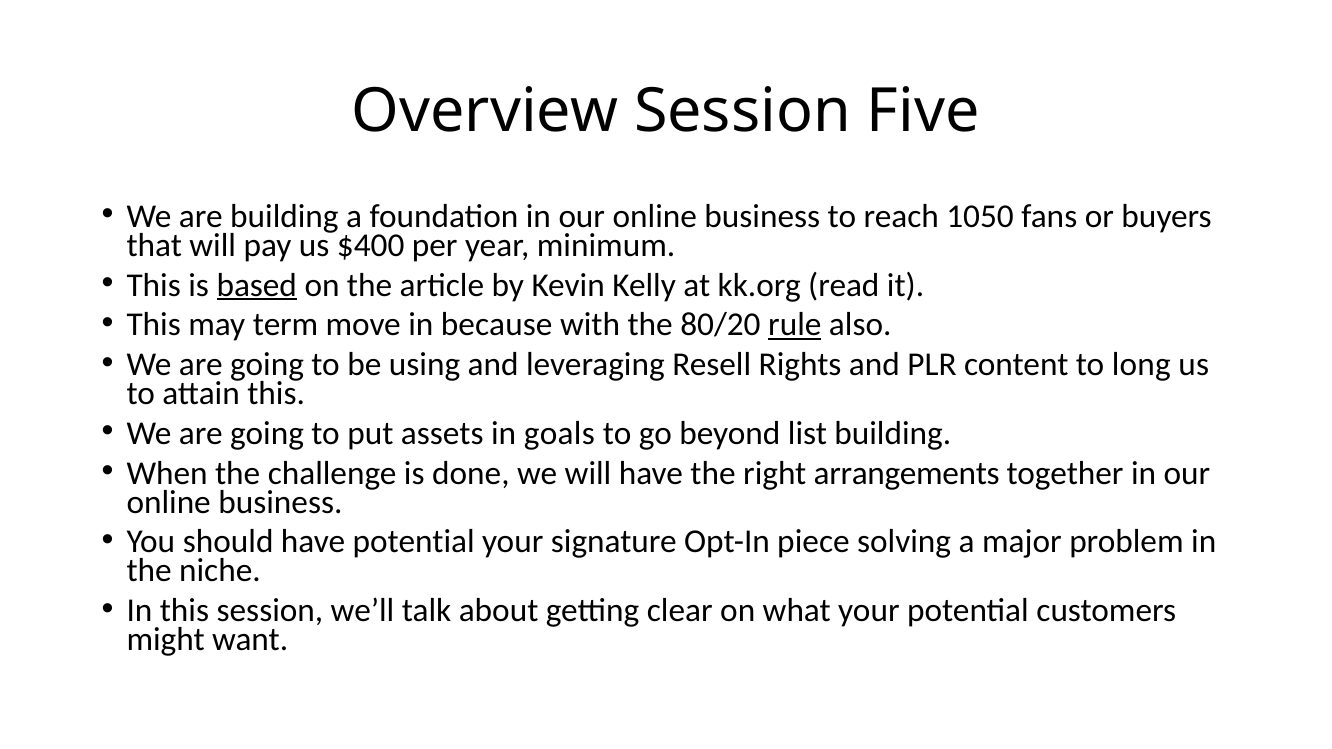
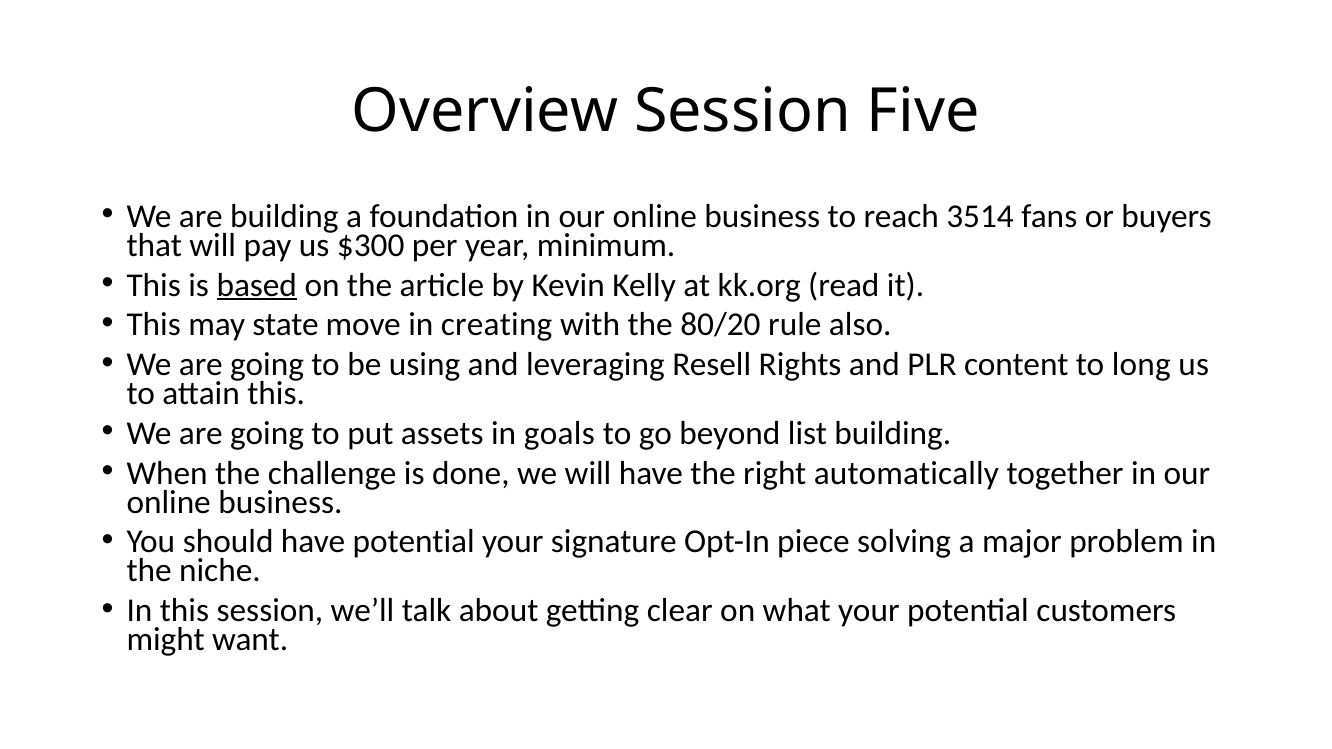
1050: 1050 -> 3514
$400: $400 -> $300
term: term -> state
because: because -> creating
rule underline: present -> none
arrangements: arrangements -> automatically
